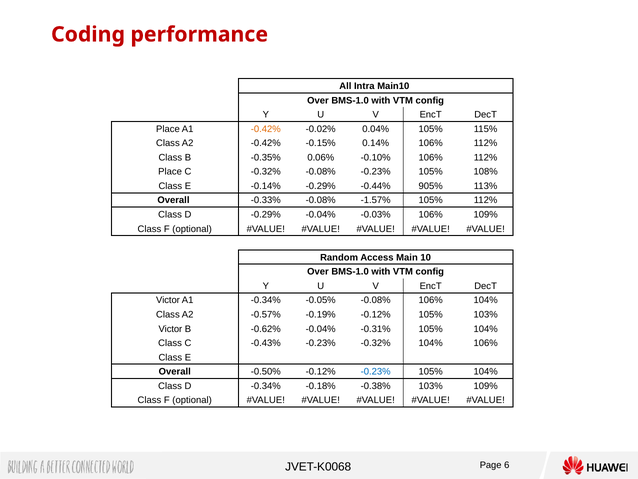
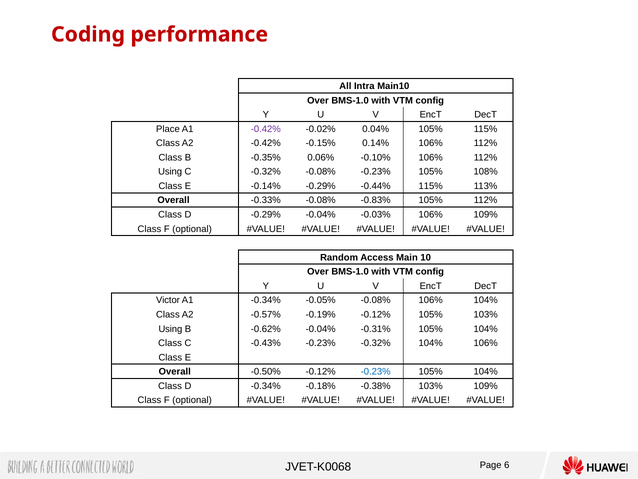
-0.42% at (266, 129) colour: orange -> purple
Place at (170, 172): Place -> Using
-0.44% 905%: 905% -> 115%
-1.57%: -1.57% -> -0.83%
Victor at (170, 329): Victor -> Using
